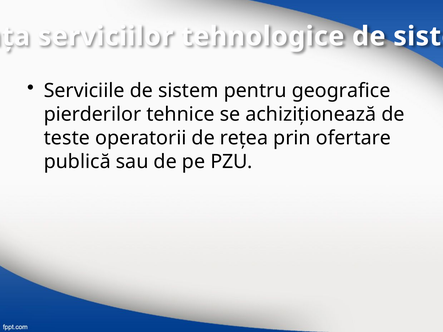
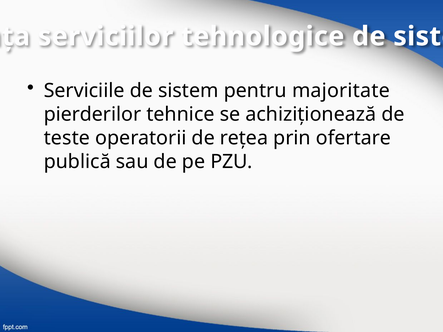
geografice: geografice -> majoritate
